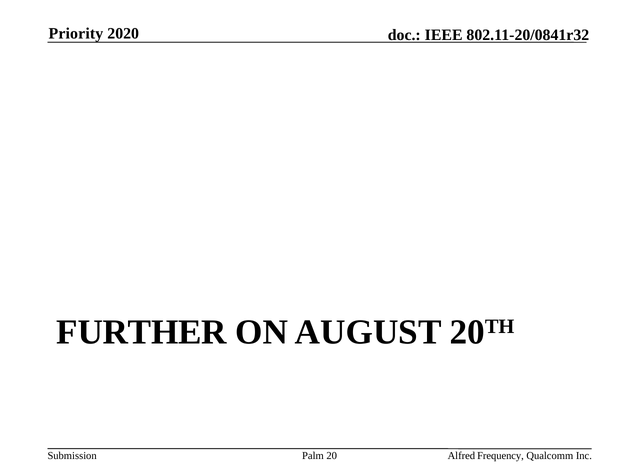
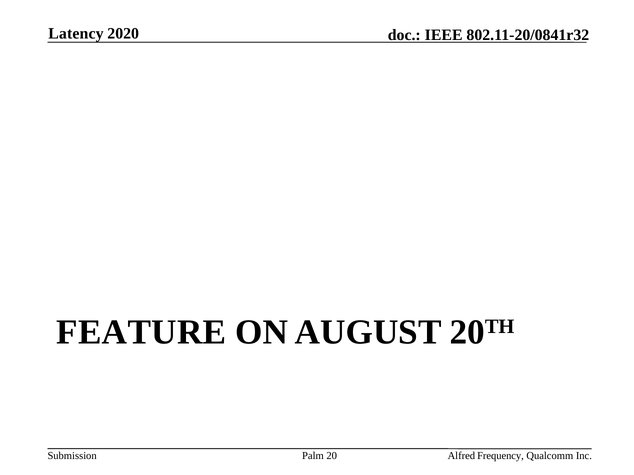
Priority: Priority -> Latency
FURTHER: FURTHER -> FEATURE
